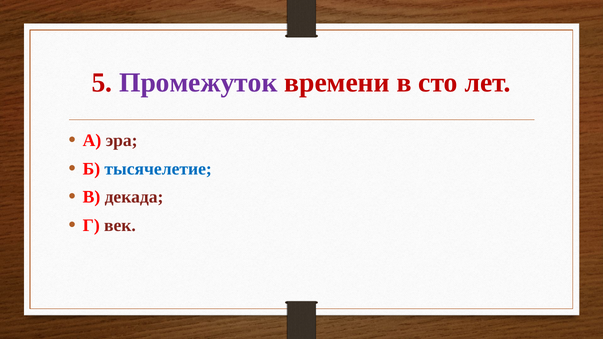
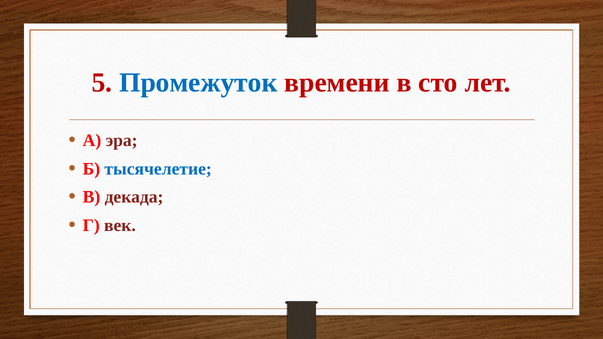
Промежуток colour: purple -> blue
